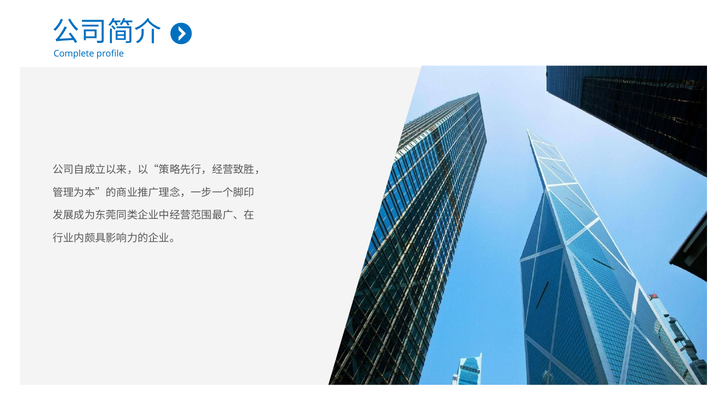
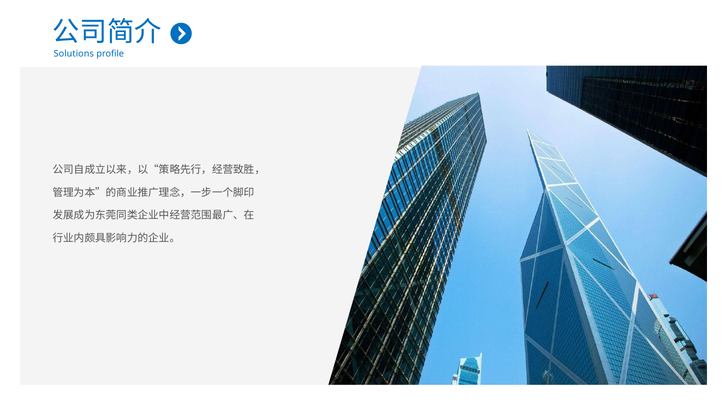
Complete: Complete -> Solutions
